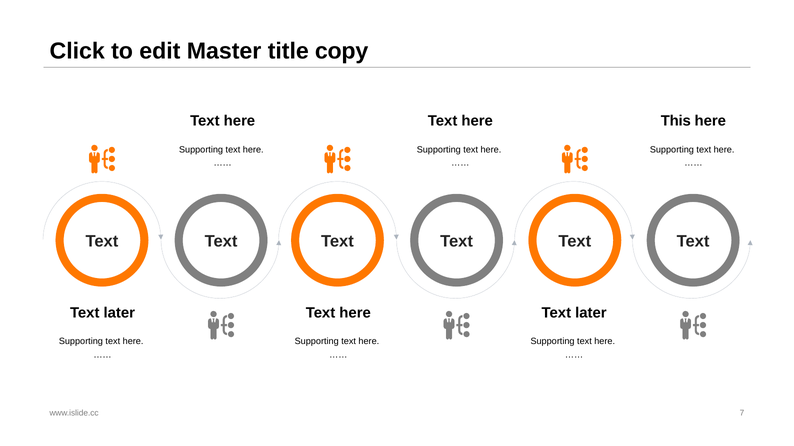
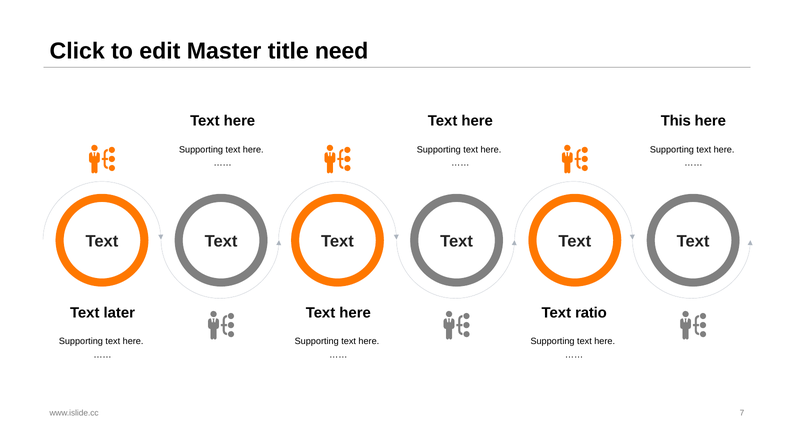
copy: copy -> need
later at (591, 313): later -> ratio
